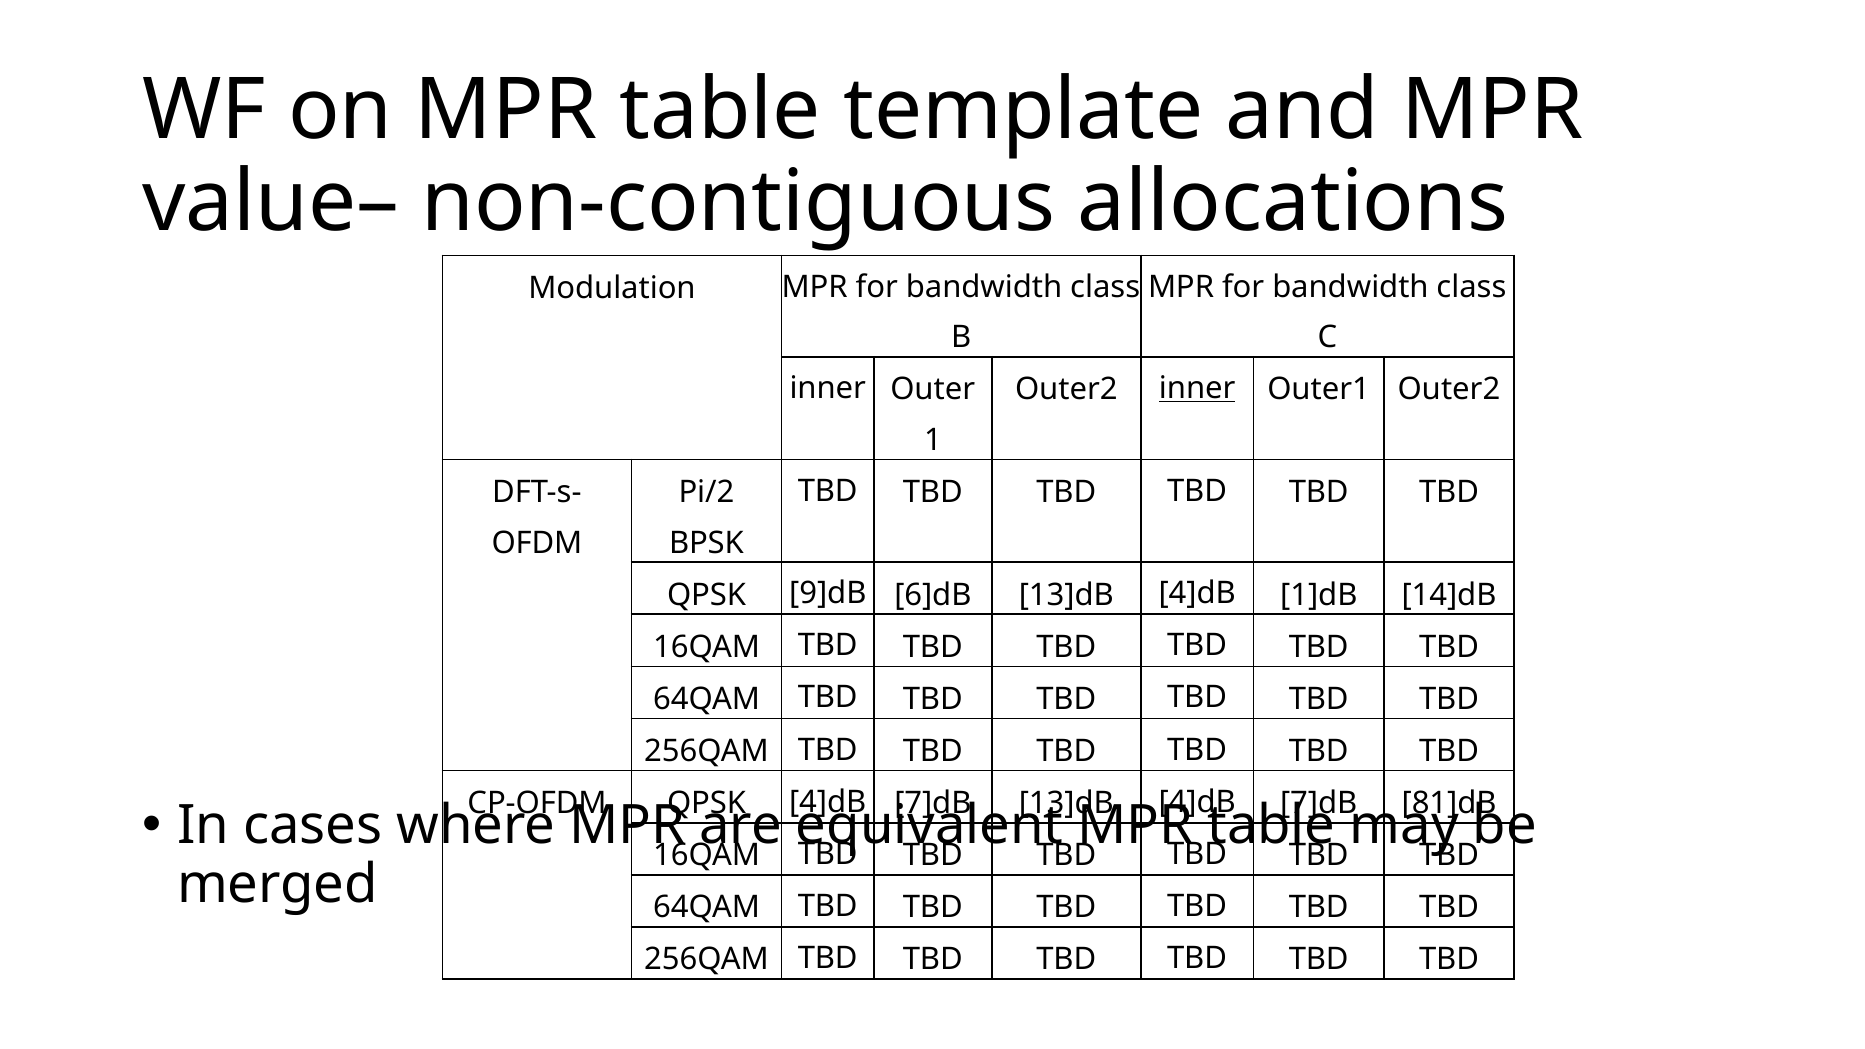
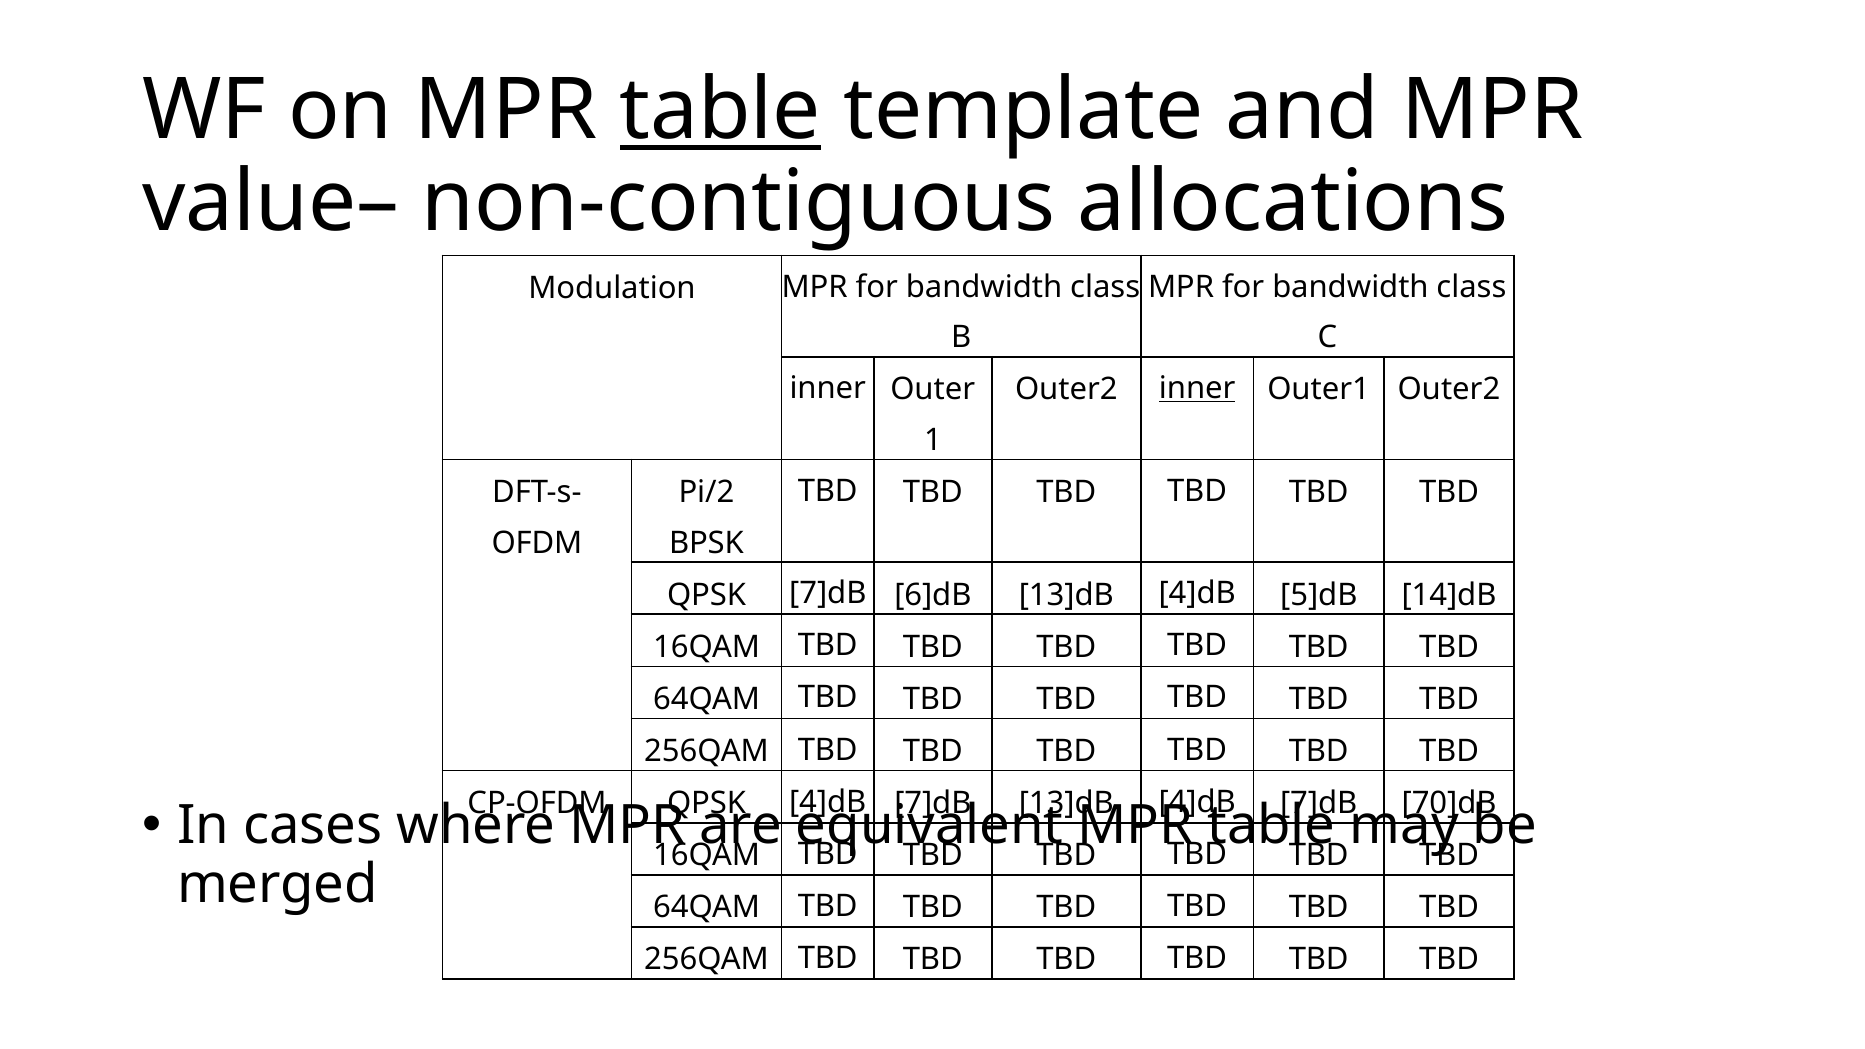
table at (720, 111) underline: none -> present
QPSK 9]dB: 9]dB -> 7]dB
1]dB: 1]dB -> 5]dB
81]dB: 81]dB -> 70]dB
